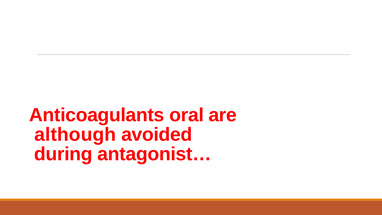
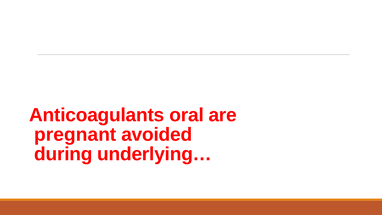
although: although -> pregnant
antagonist…: antagonist… -> underlying…
